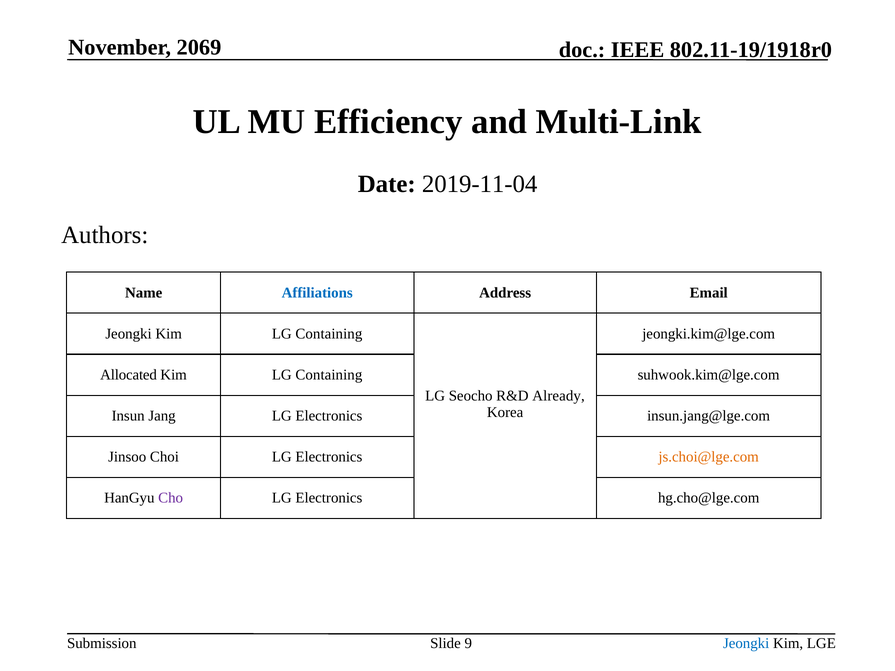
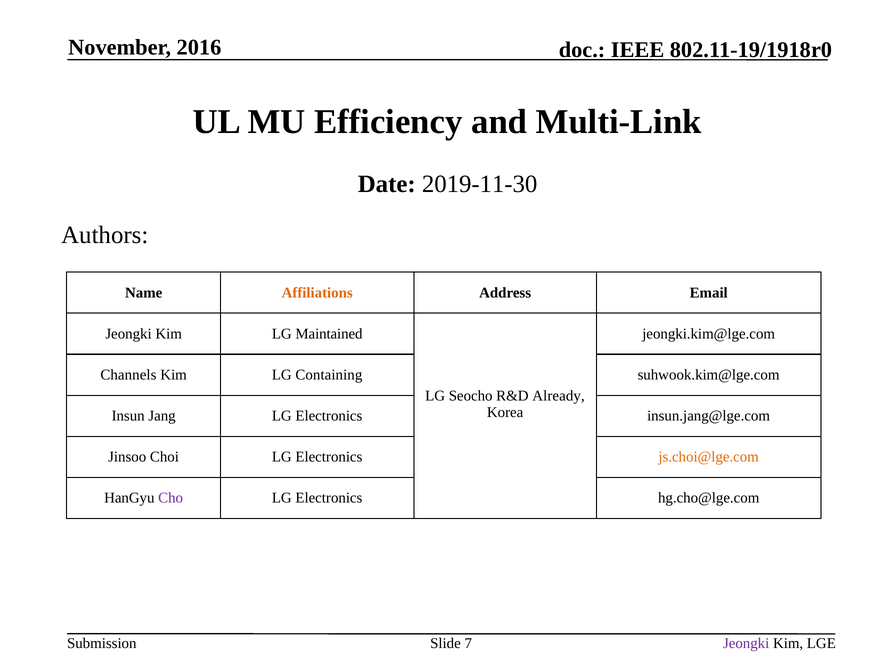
2069: 2069 -> 2016
2019-11-04: 2019-11-04 -> 2019-11-30
Affiliations colour: blue -> orange
Jeongki Kim LG Containing: Containing -> Maintained
Allocated: Allocated -> Channels
9: 9 -> 7
Jeongki at (746, 644) colour: blue -> purple
